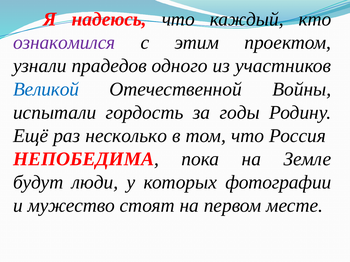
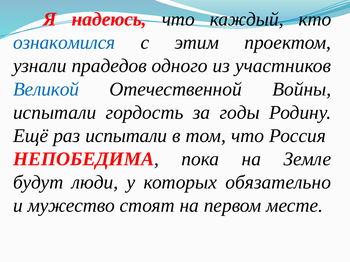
ознакомился colour: purple -> blue
раз несколько: несколько -> испытали
фотографии: фотографии -> обязательно
